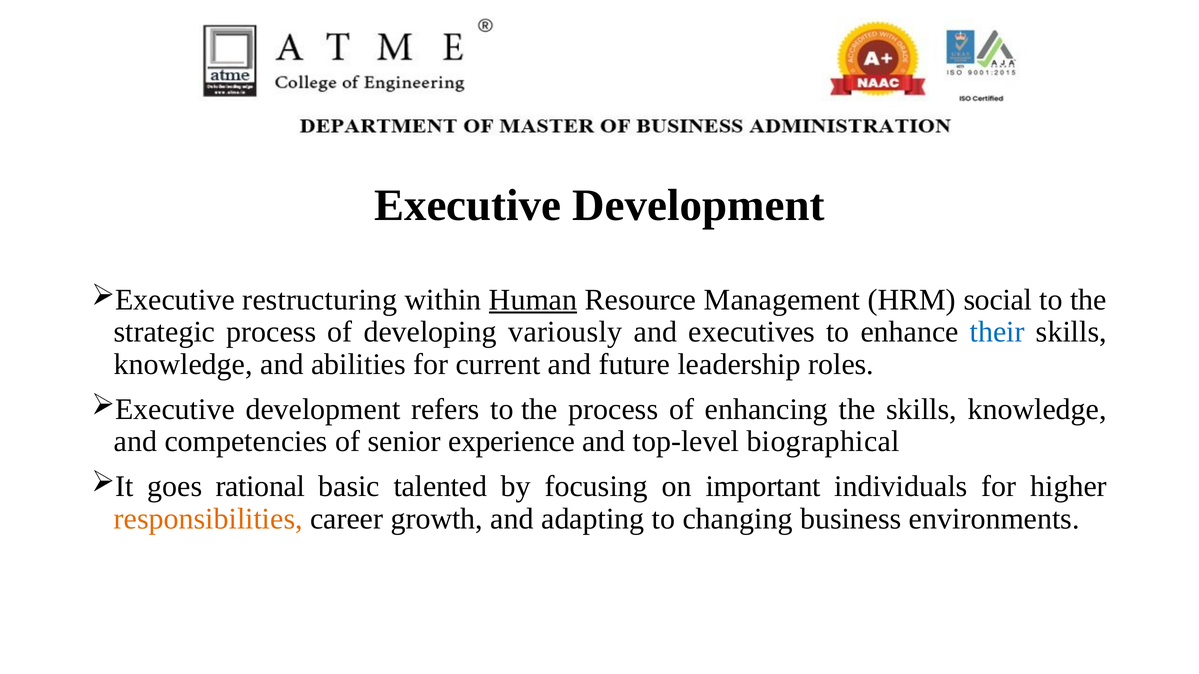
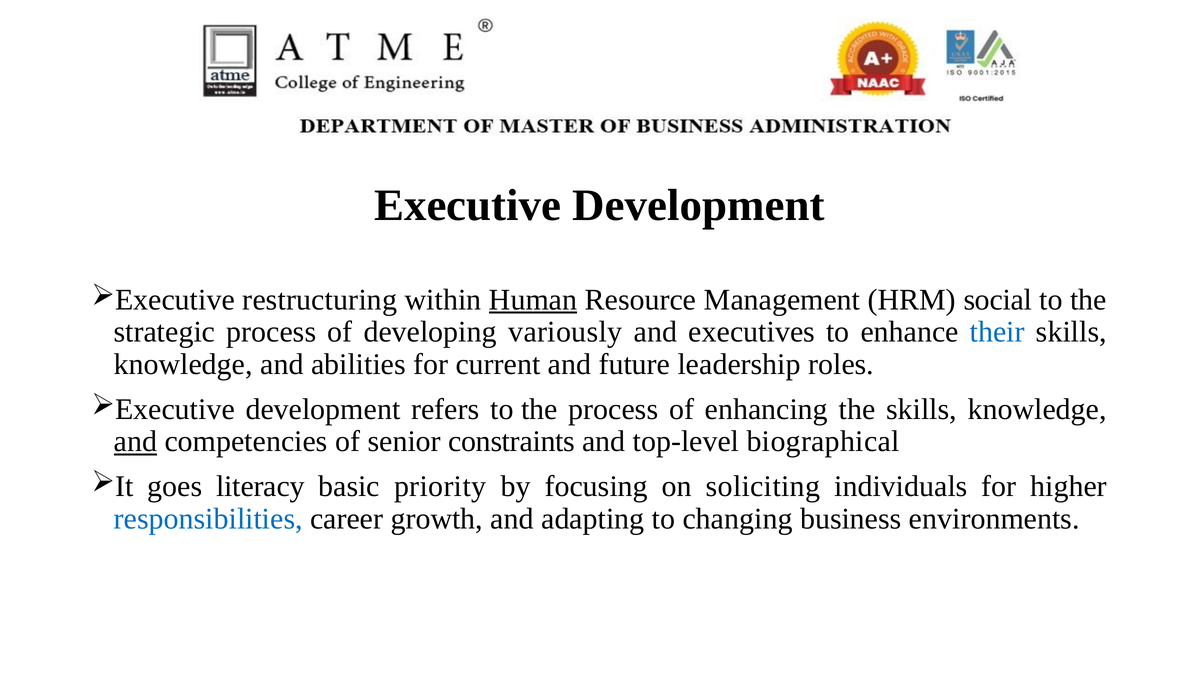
and at (136, 442) underline: none -> present
experience: experience -> constraints
rational: rational -> literacy
talented: talented -> priority
important: important -> soliciting
responsibilities colour: orange -> blue
